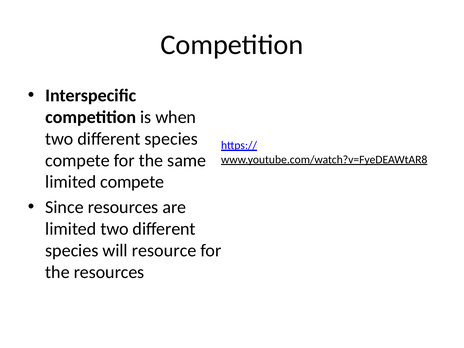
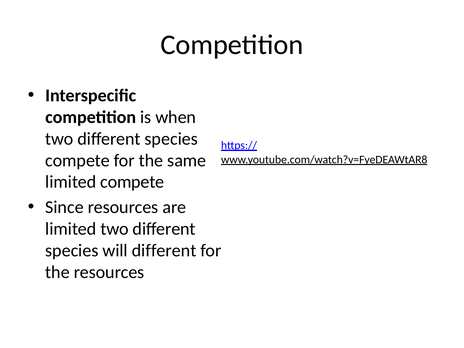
will resource: resource -> different
